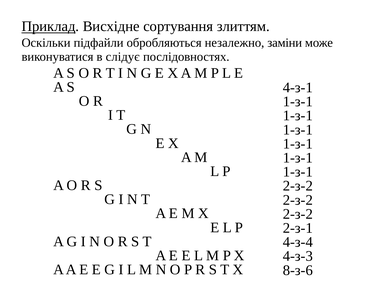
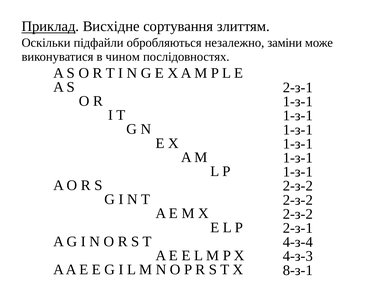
слідує: слідує -> чином
4-з-1 at (298, 88): 4-з-1 -> 2-з-1
8-з-6: 8-з-6 -> 8-з-1
